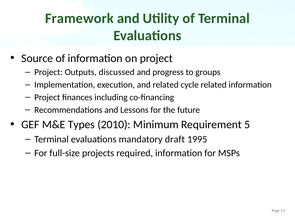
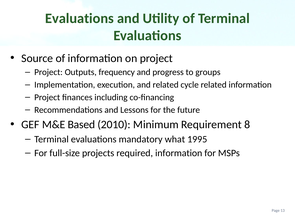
Framework at (79, 18): Framework -> Evaluations
discussed: discussed -> frequency
Types: Types -> Based
5: 5 -> 8
draft: draft -> what
